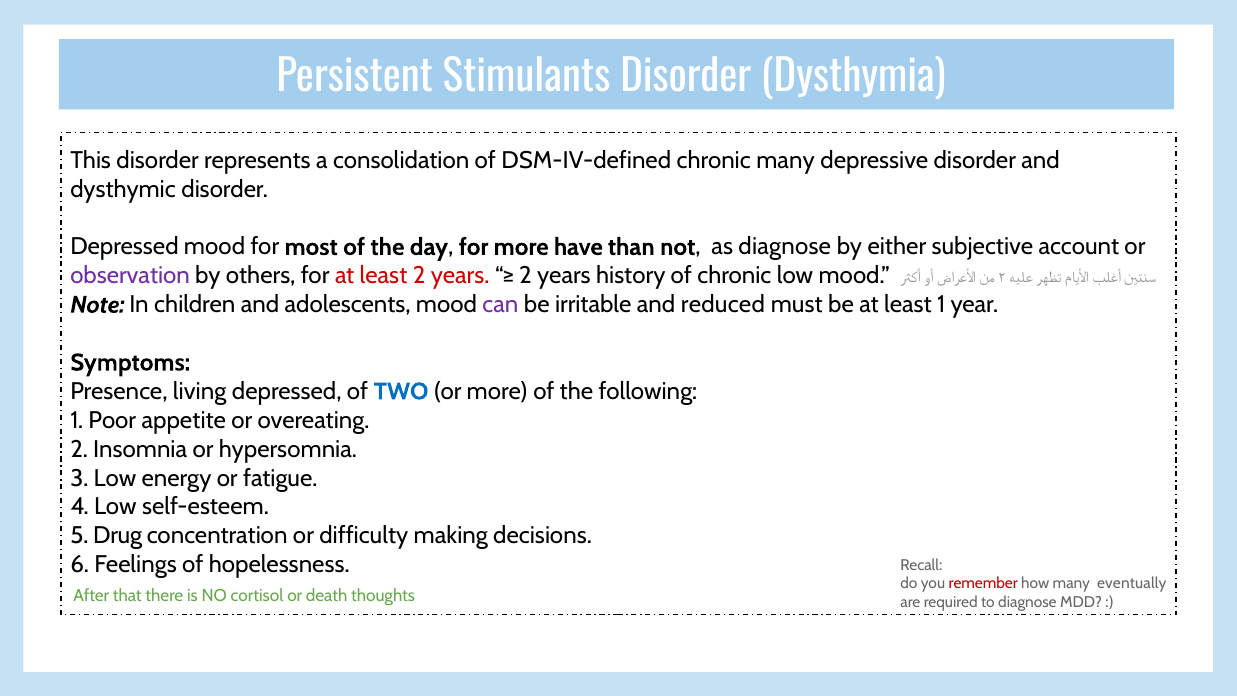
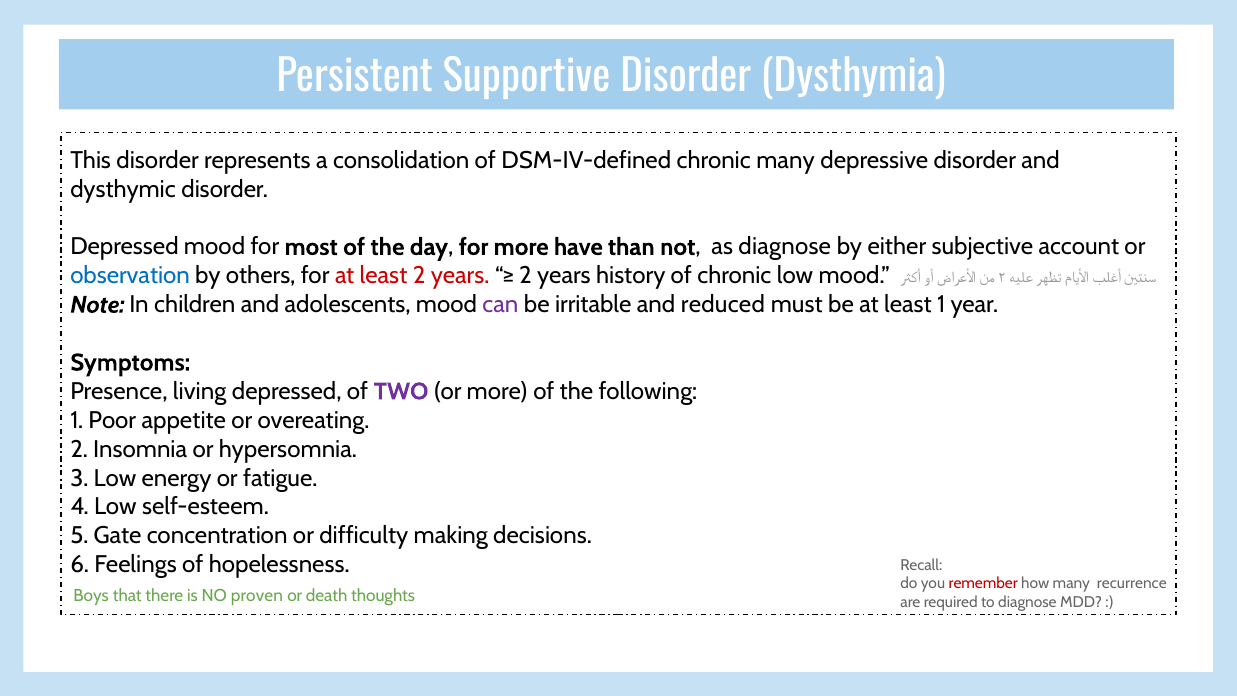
Stimulants: Stimulants -> Supportive
observation colour: purple -> blue
TWO colour: blue -> purple
Drug: Drug -> Gate
eventually: eventually -> recurrence
After: After -> Boys
cortisol: cortisol -> proven
